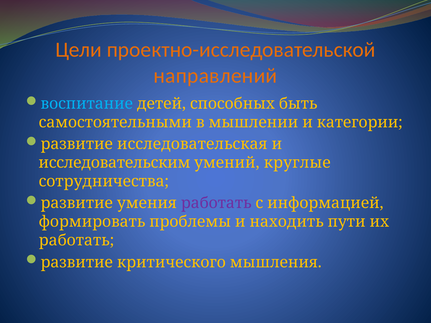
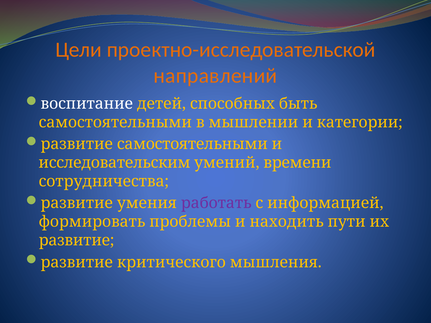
воспитание colour: light blue -> white
развитие исследовательская: исследовательская -> самостоятельными
круглые: круглые -> времени
работать at (76, 241): работать -> развитие
